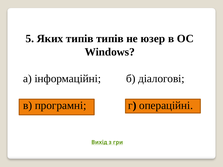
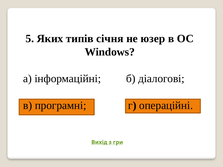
типів типів: типів -> січня
